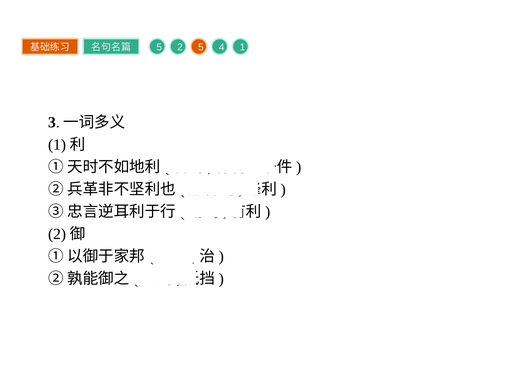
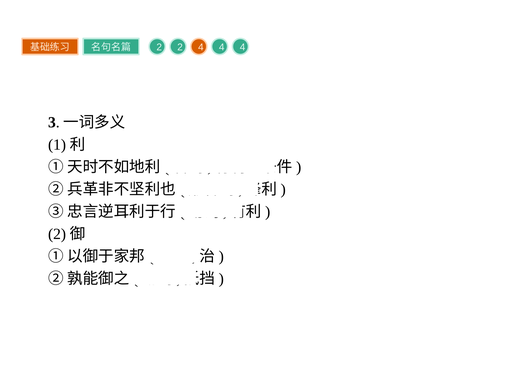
5 at (159, 47): 5 -> 2
2 5: 5 -> 4
1 at (243, 47): 1 -> 4
